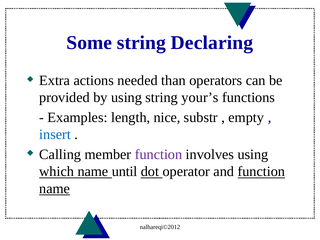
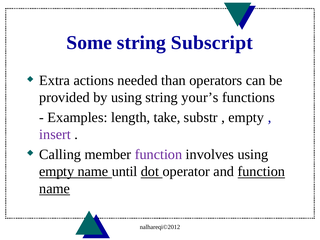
Declaring: Declaring -> Subscript
nice: nice -> take
insert colour: blue -> purple
which at (57, 172): which -> empty
